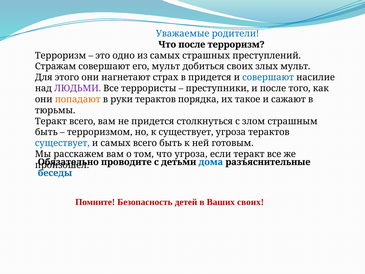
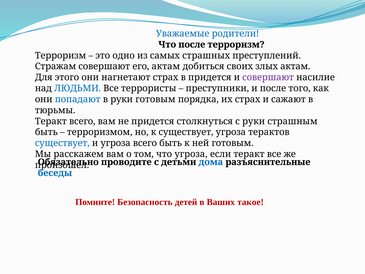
его мульт: мульт -> актам
злых мульт: мульт -> актам
совершают at (268, 77) colour: blue -> purple
ЛЮДЬМИ colour: purple -> blue
попадают colour: orange -> blue
руки терактов: терактов -> готовым
их такое: такое -> страх
с злом: злом -> руки
и самых: самых -> угроза
Ваших своих: своих -> такое
